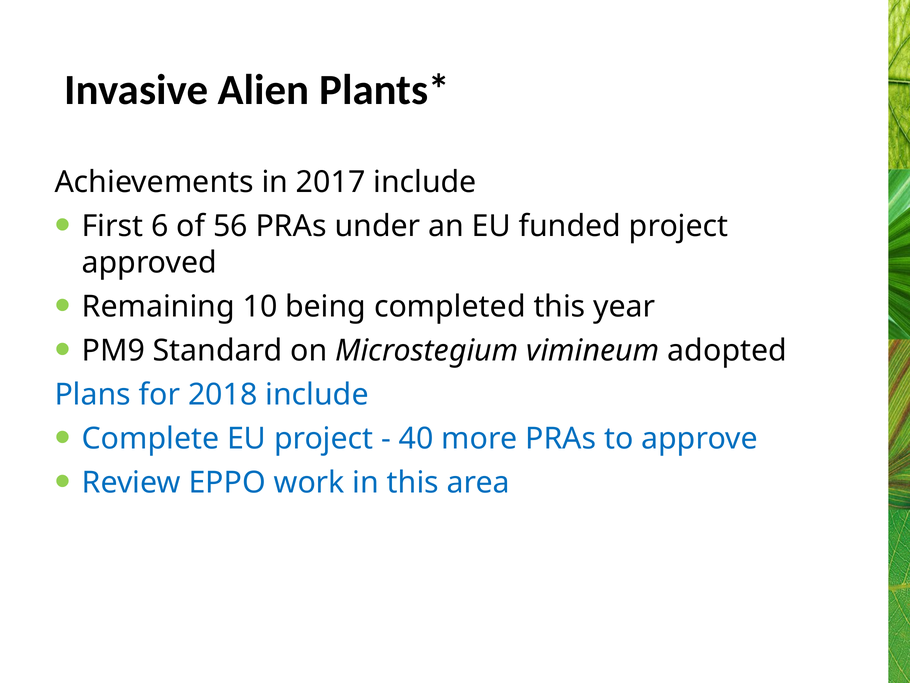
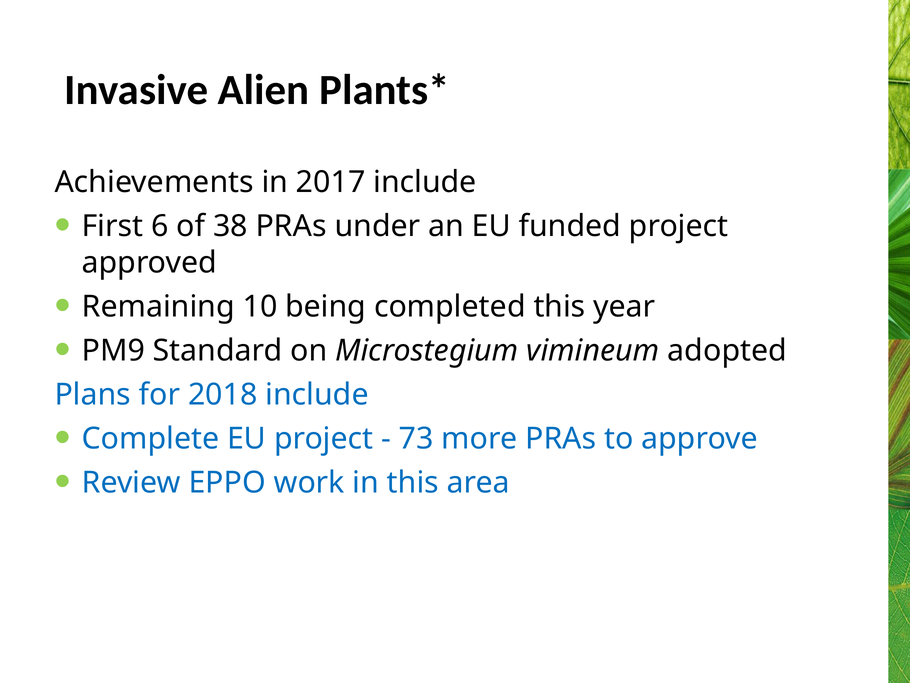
56: 56 -> 38
40: 40 -> 73
